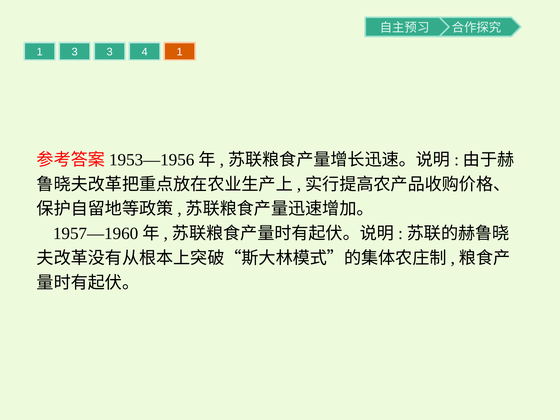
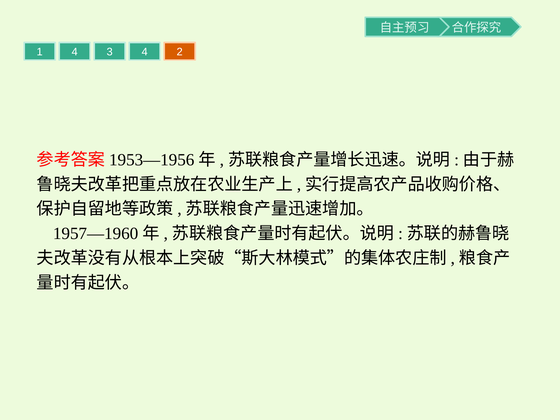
1 3: 3 -> 4
4 1: 1 -> 2
